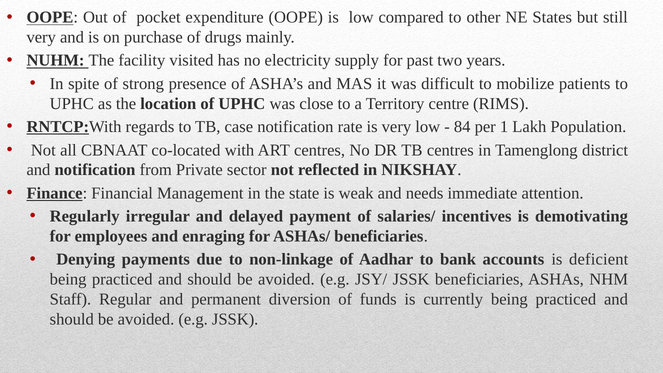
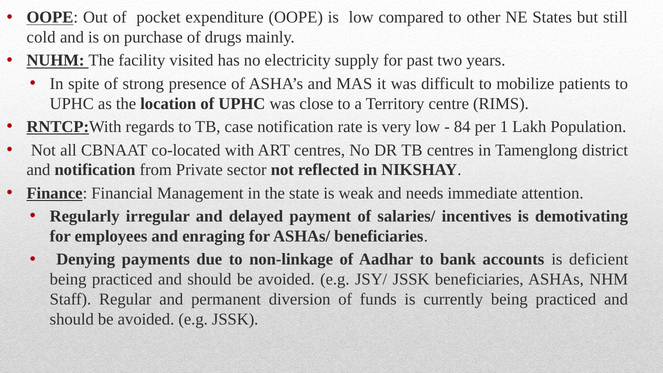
very at (41, 37): very -> cold
